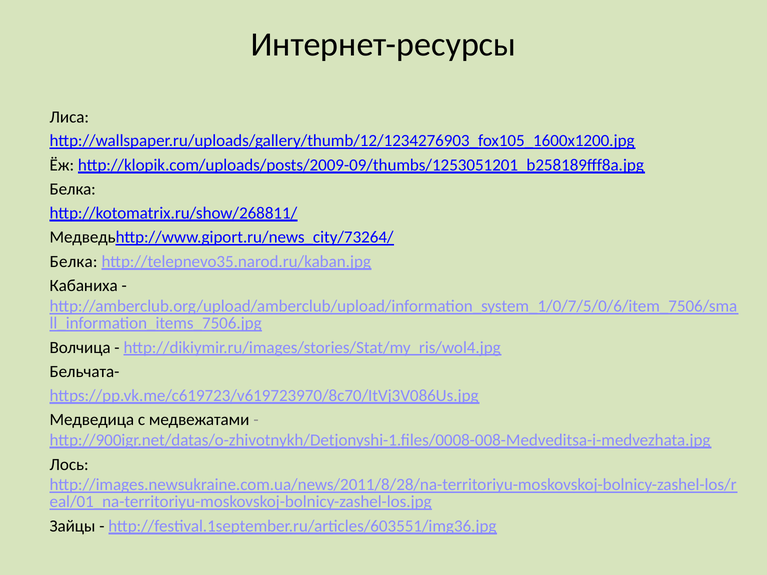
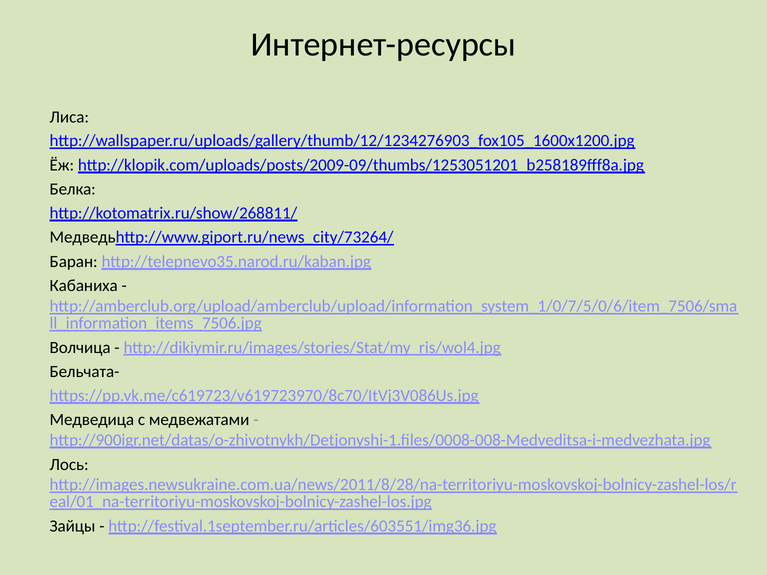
Белка at (74, 262): Белка -> Баран
